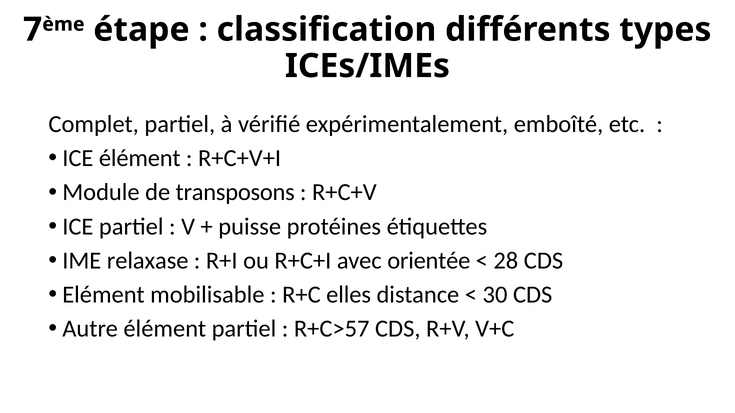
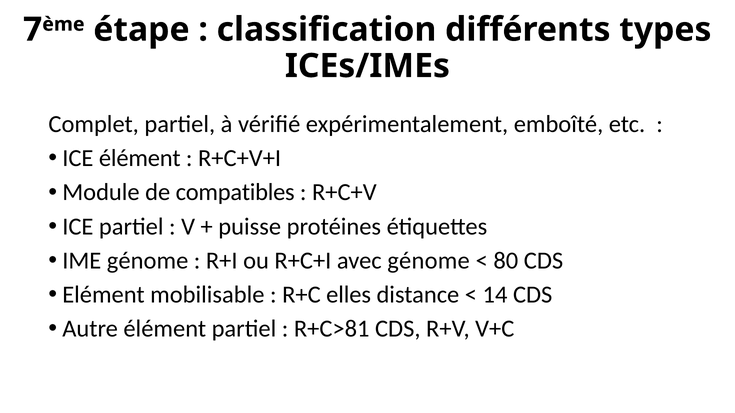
transposons: transposons -> compatibles
IME relaxase: relaxase -> génome
avec orientée: orientée -> génome
28: 28 -> 80
30: 30 -> 14
R+C>57: R+C>57 -> R+C>81
